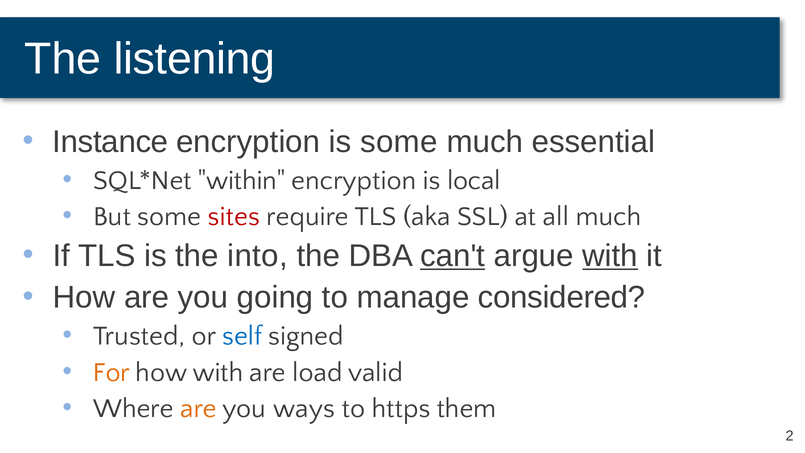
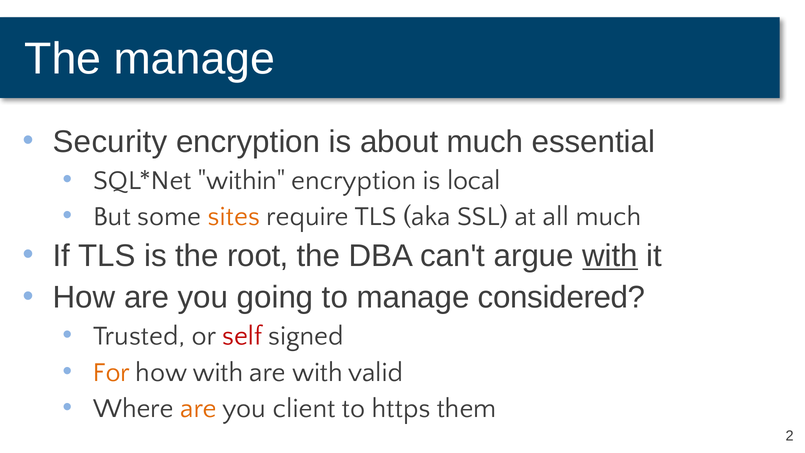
The listening: listening -> manage
Instance: Instance -> Security
is some: some -> about
sites colour: red -> orange
into: into -> root
can't underline: present -> none
self colour: blue -> red
are load: load -> with
ways: ways -> client
